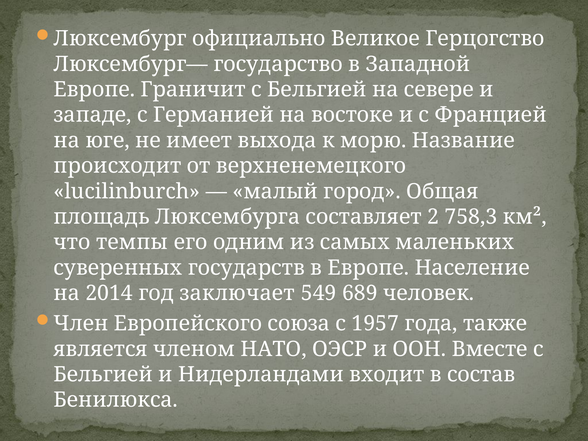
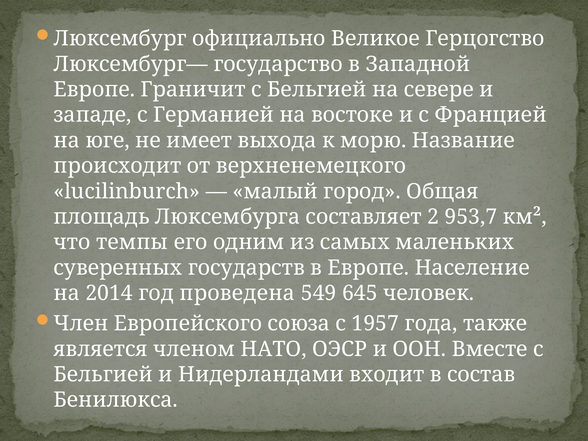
758,3: 758,3 -> 953,7
заключает: заключает -> проведена
689: 689 -> 645
